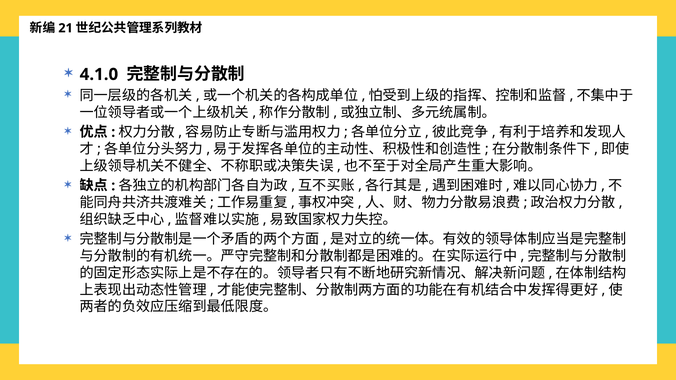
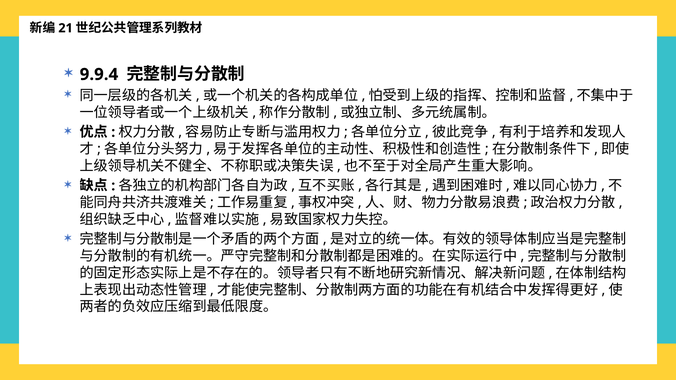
4.1.0: 4.1.0 -> 9.9.4
